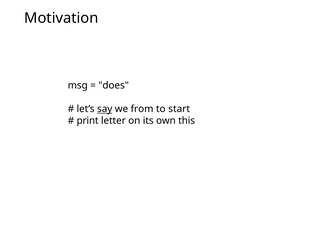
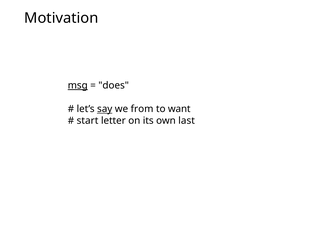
msg underline: none -> present
start: start -> want
print: print -> start
this: this -> last
